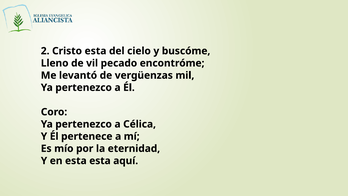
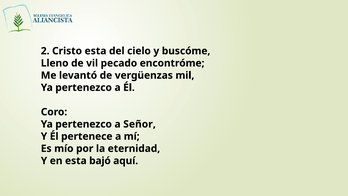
Célica: Célica -> Señor
esta esta: esta -> bajó
